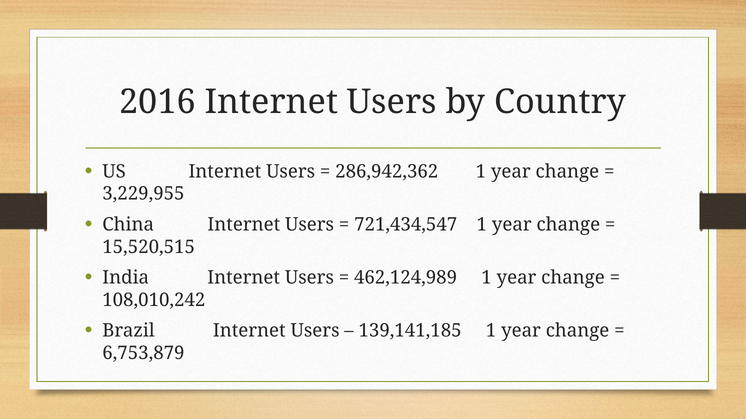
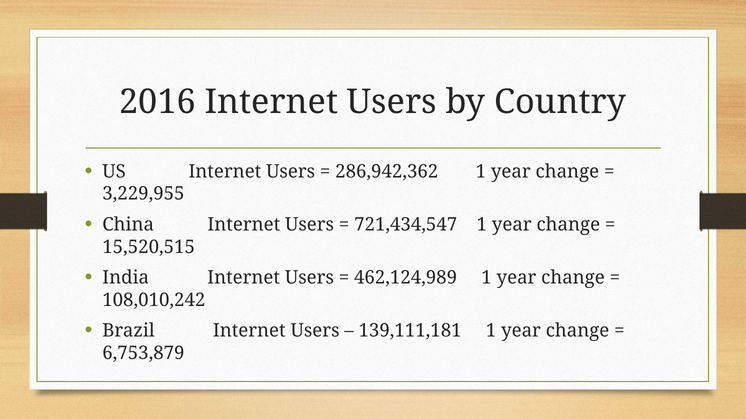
139,141,185: 139,141,185 -> 139,111,181
